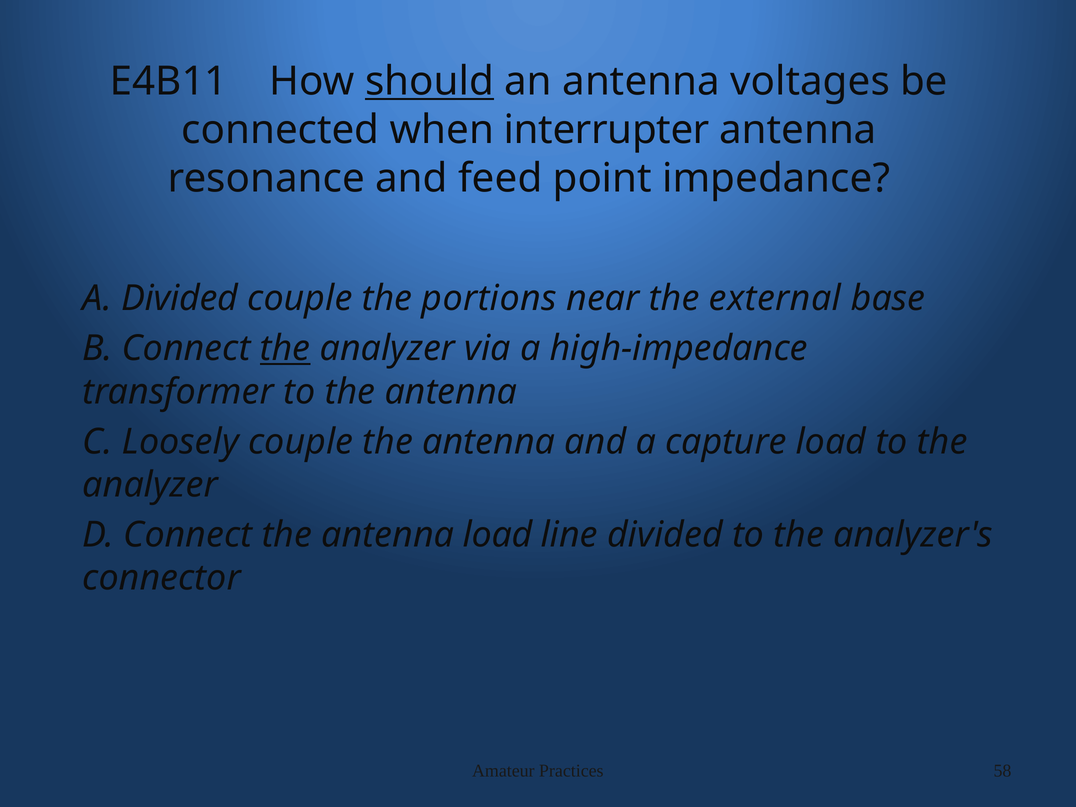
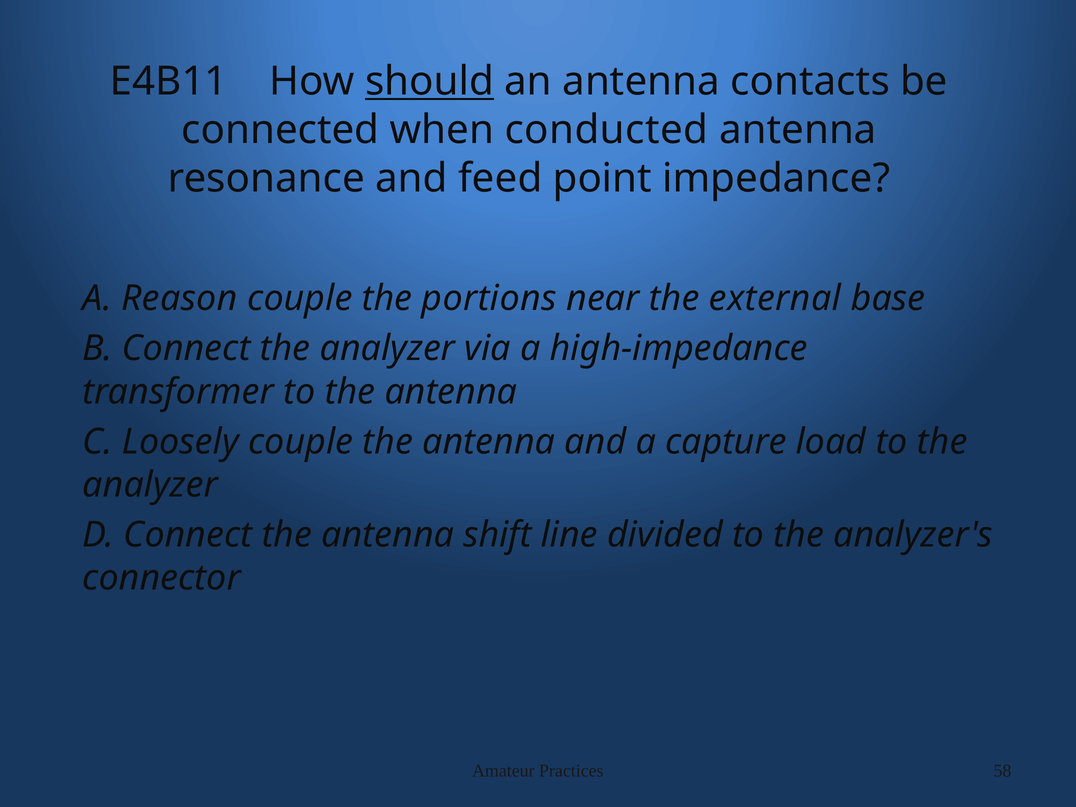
voltages: voltages -> contacts
interrupter: interrupter -> conducted
A Divided: Divided -> Reason
the at (285, 349) underline: present -> none
antenna load: load -> shift
